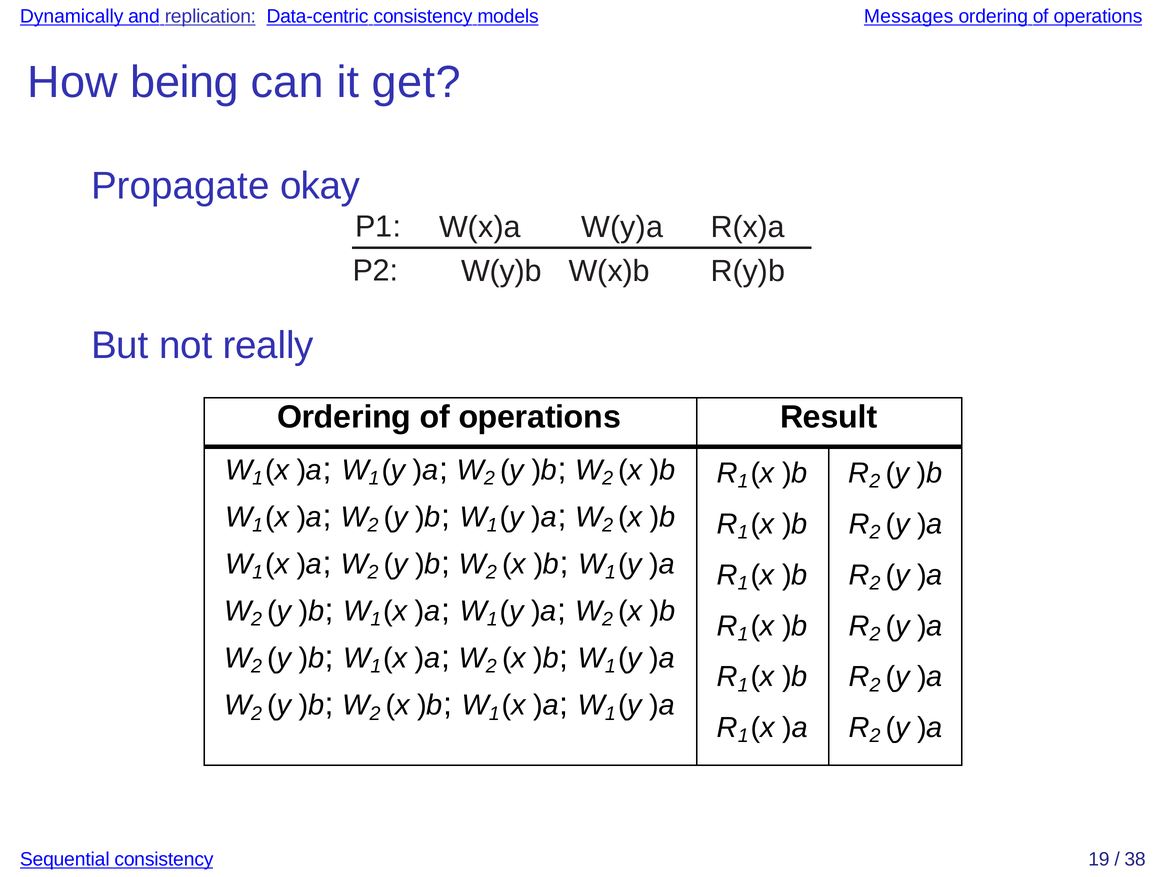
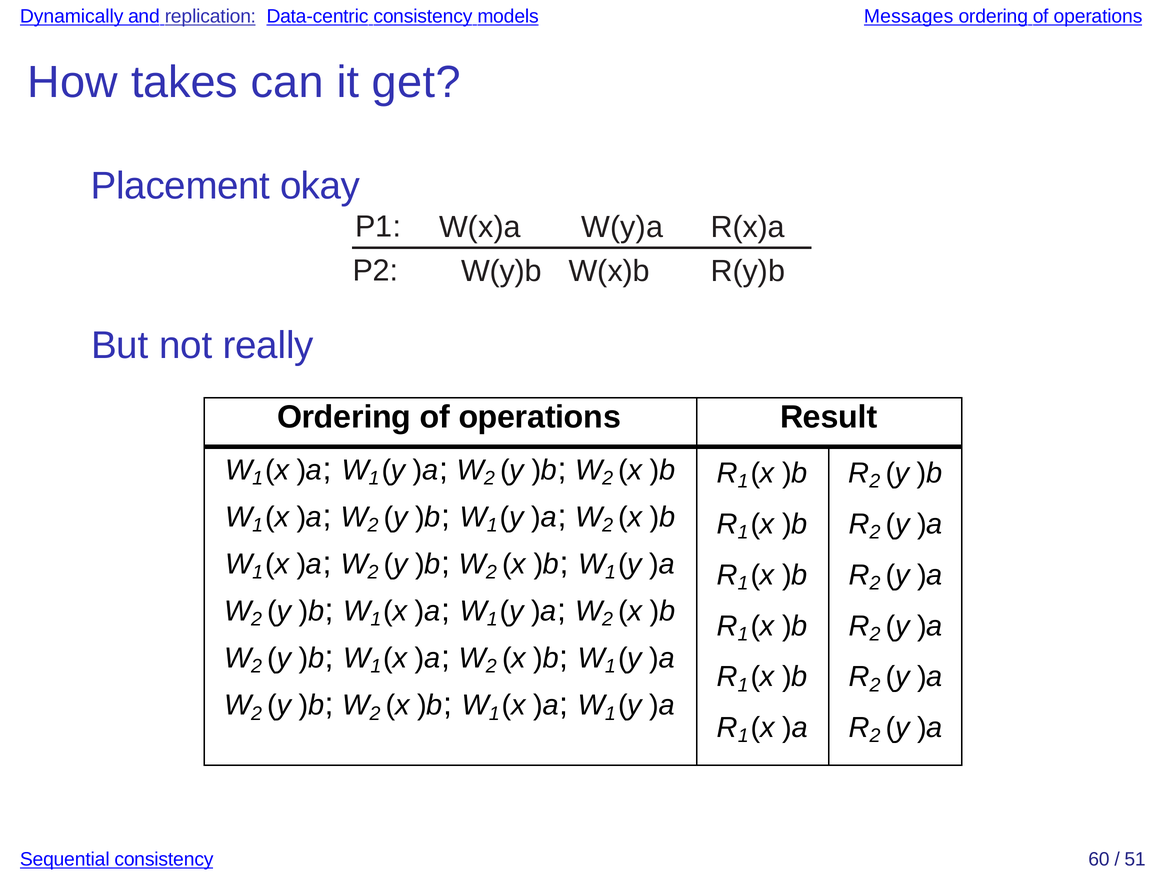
being: being -> takes
Propagate: Propagate -> Placement
19: 19 -> 60
38: 38 -> 51
